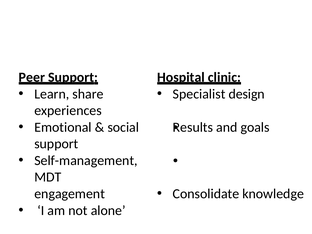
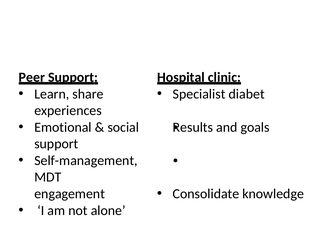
design: design -> diabet
